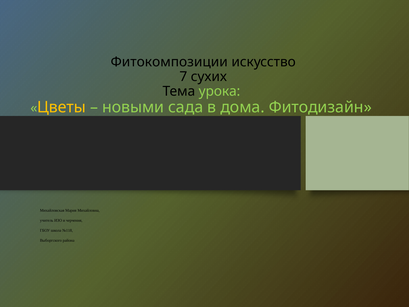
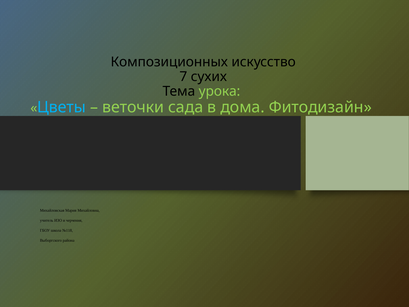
Фитокомпозиции: Фитокомпозиции -> Композиционных
Цветы colour: yellow -> light blue
новыми: новыми -> веточки
